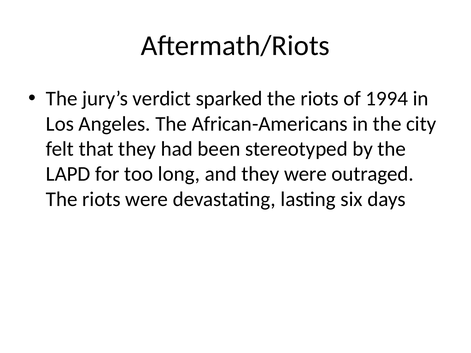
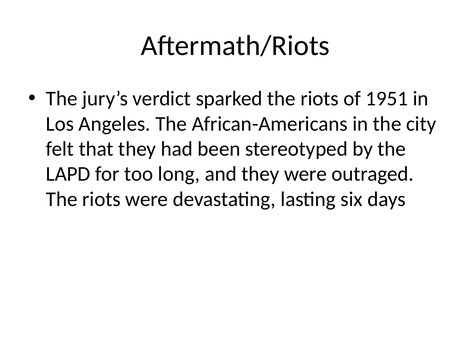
1994: 1994 -> 1951
